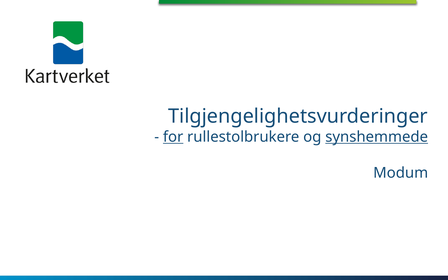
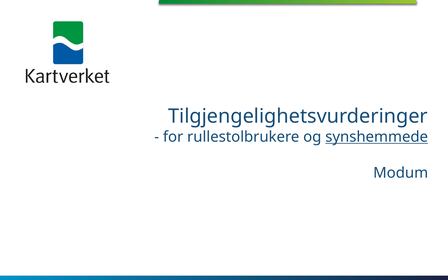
for underline: present -> none
